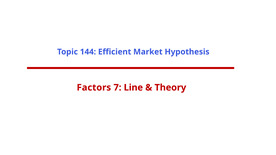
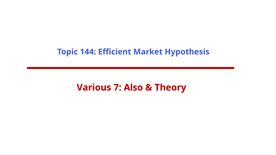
Factors: Factors -> Various
Line: Line -> Also
